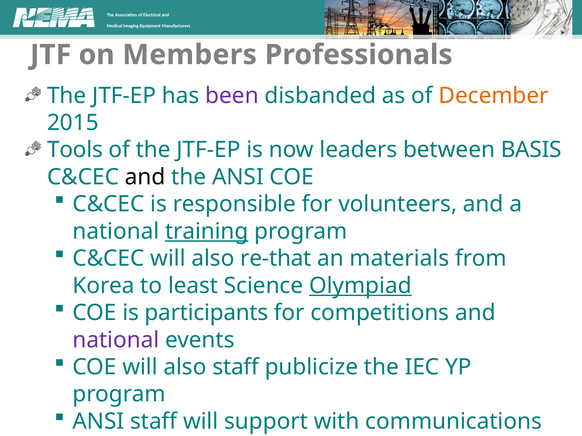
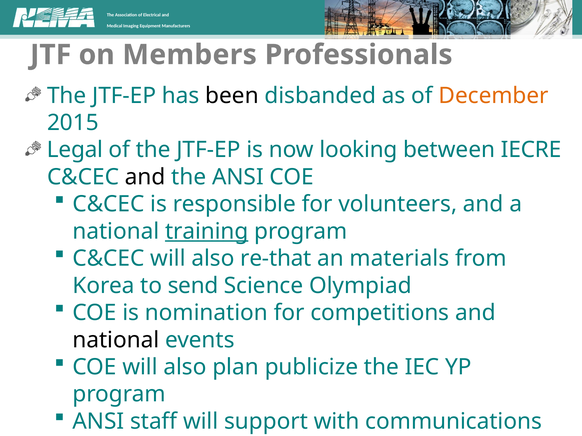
been colour: purple -> black
Tools: Tools -> Legal
leaders: leaders -> looking
BASIS: BASIS -> IECRE
least: least -> send
Olympiad underline: present -> none
participants: participants -> nomination
national at (116, 340) colour: purple -> black
also staff: staff -> plan
